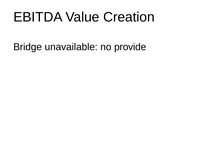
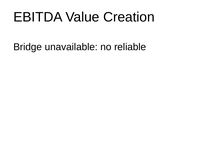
provide: provide -> reliable
